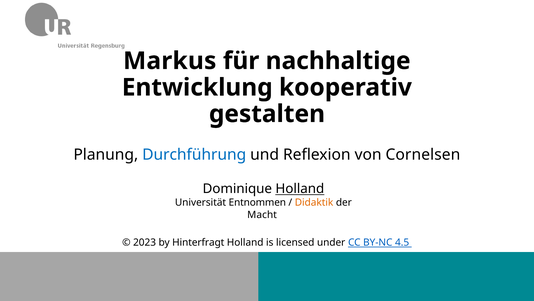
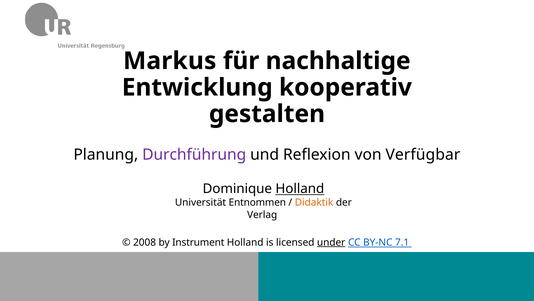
Durchführung colour: blue -> purple
Cornelsen: Cornelsen -> Verfügbar
Macht: Macht -> Verlag
2023: 2023 -> 2008
Hinterfragt: Hinterfragt -> Instrument
under underline: none -> present
4.5: 4.5 -> 7.1
